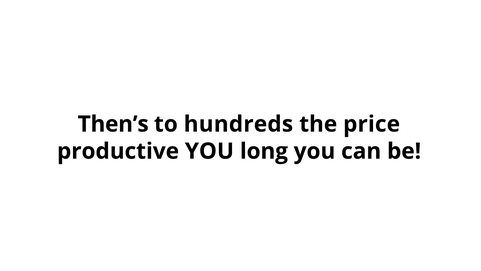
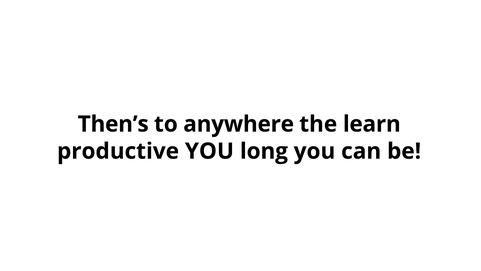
hundreds: hundreds -> anywhere
price: price -> learn
